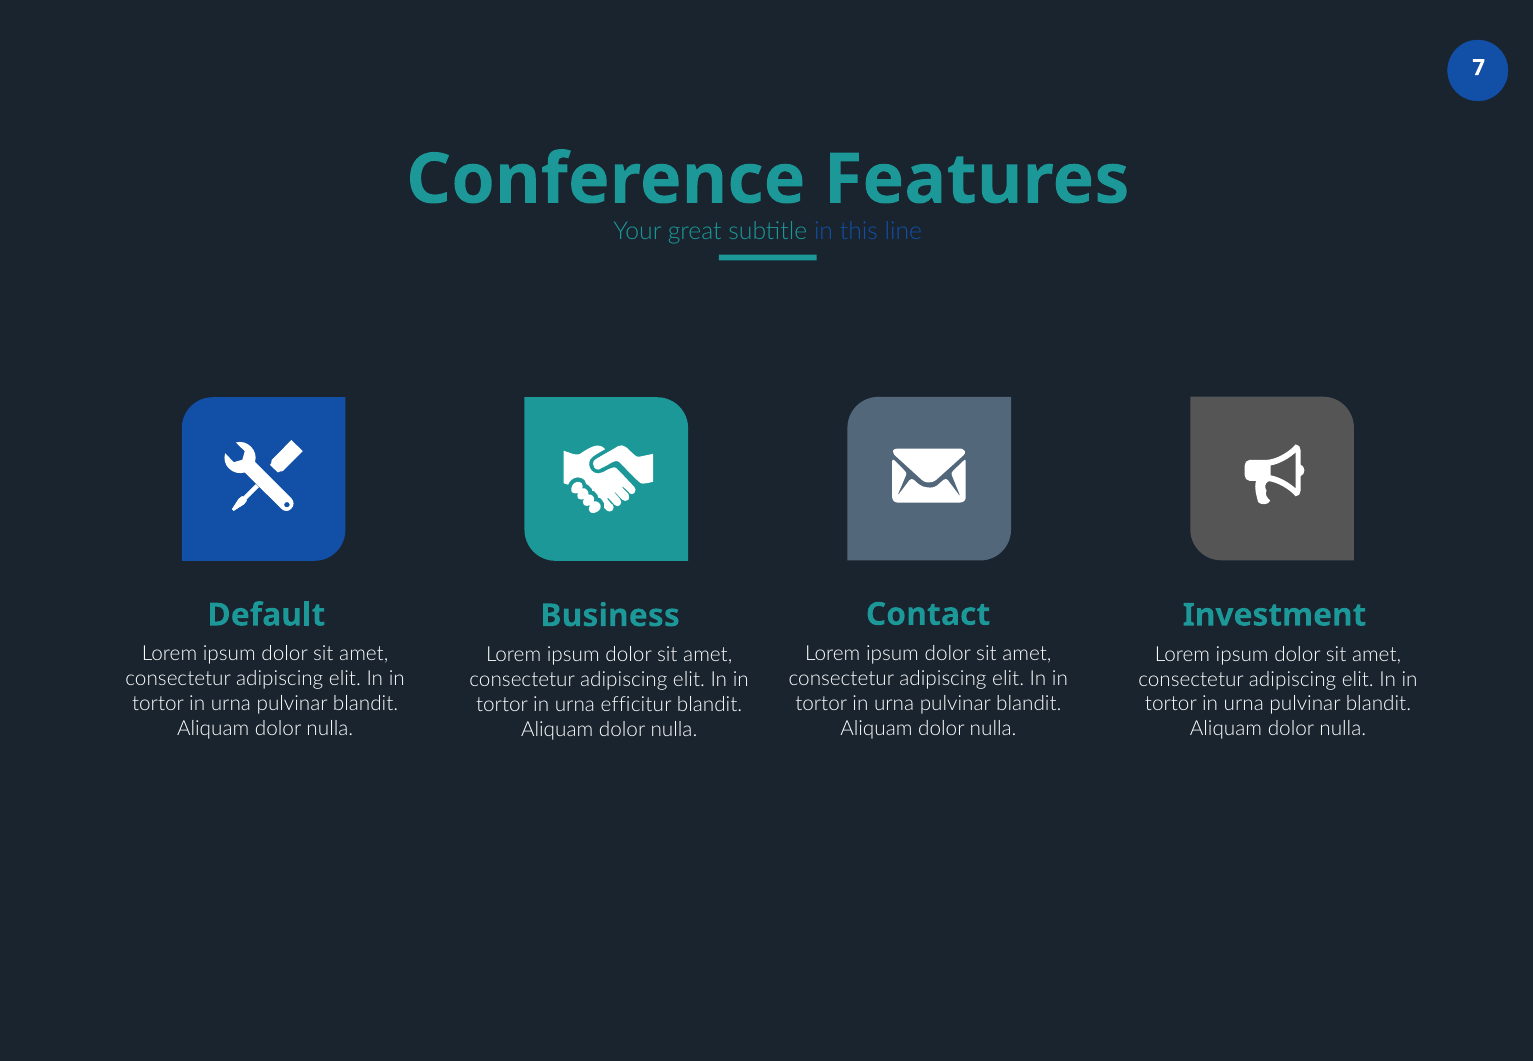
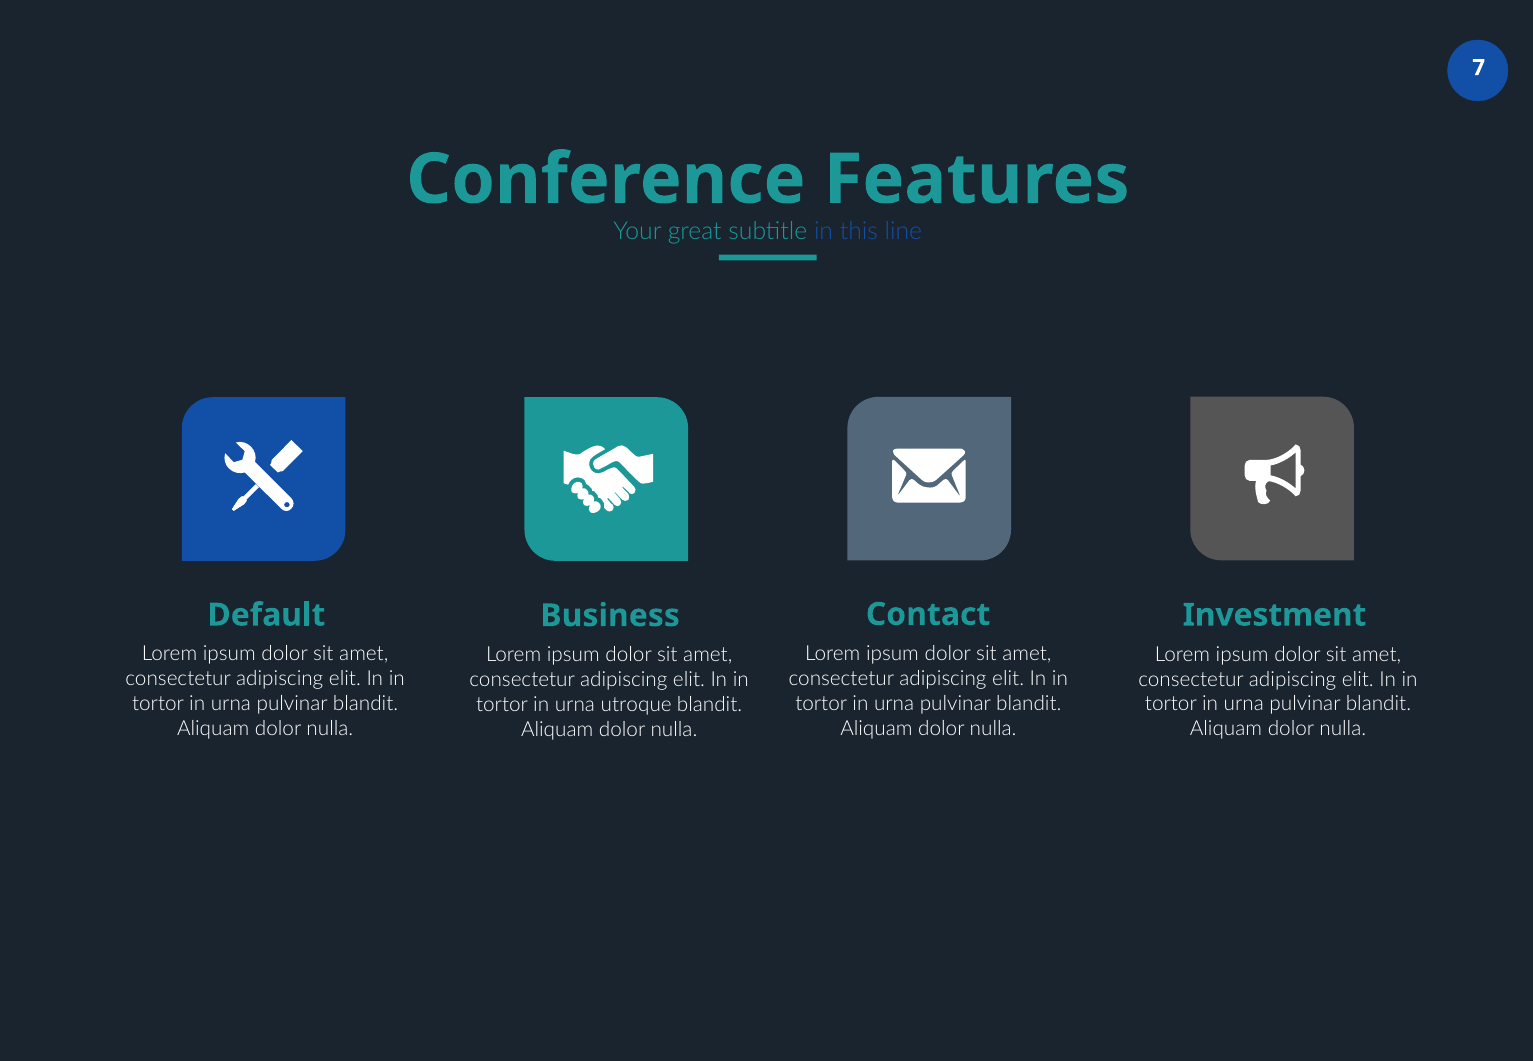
efficitur: efficitur -> utroque
